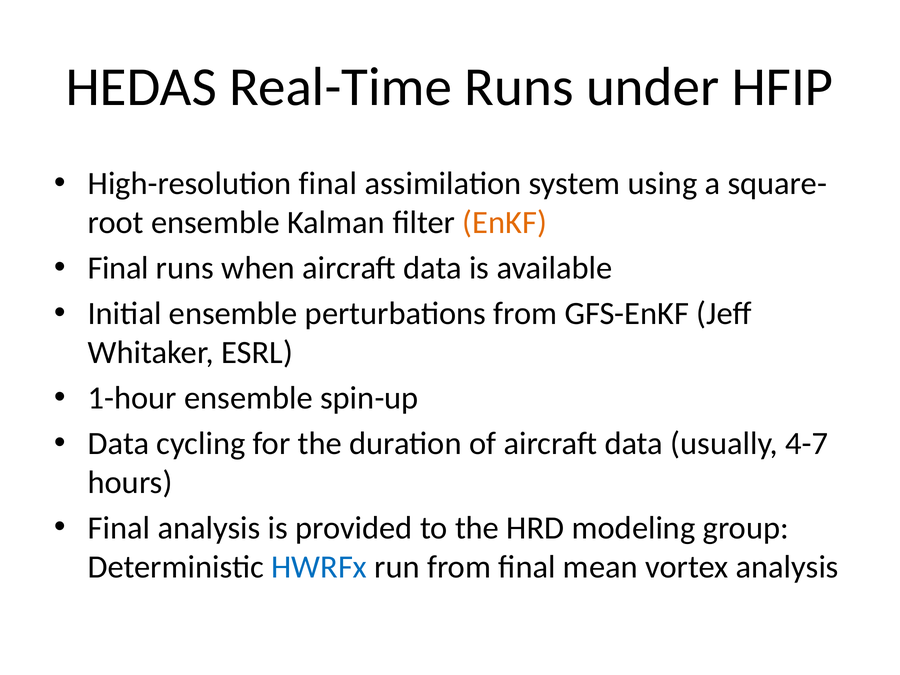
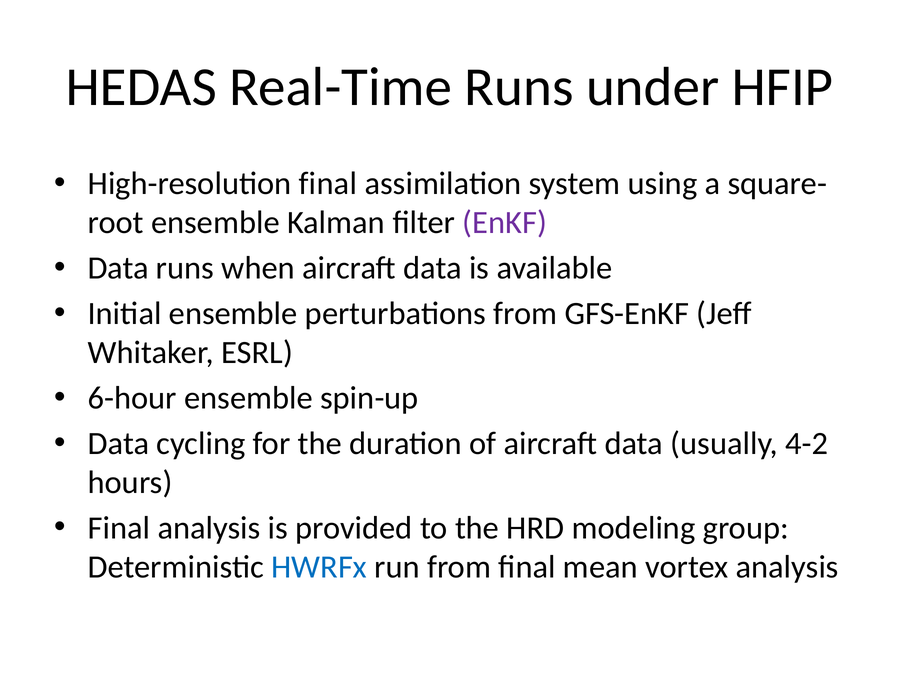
EnKF colour: orange -> purple
Final at (118, 268): Final -> Data
1-hour: 1-hour -> 6-hour
4-7: 4-7 -> 4-2
